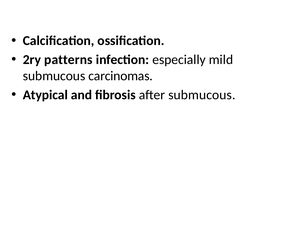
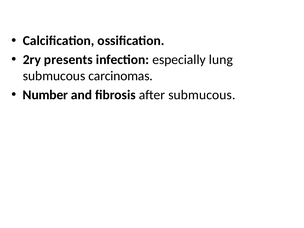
patterns: patterns -> presents
mild: mild -> lung
Atypical: Atypical -> Number
